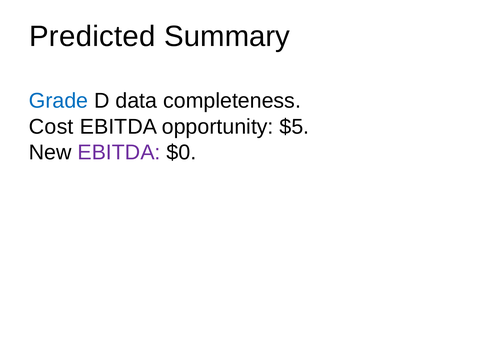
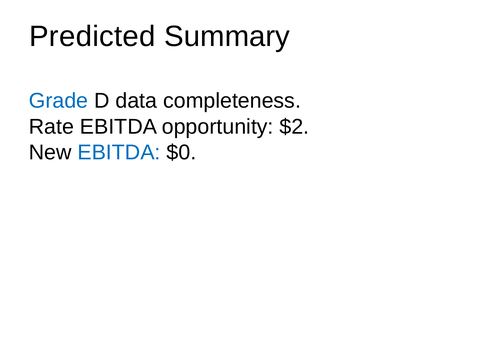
Cost: Cost -> Rate
$5: $5 -> $2
EBITDA at (119, 152) colour: purple -> blue
